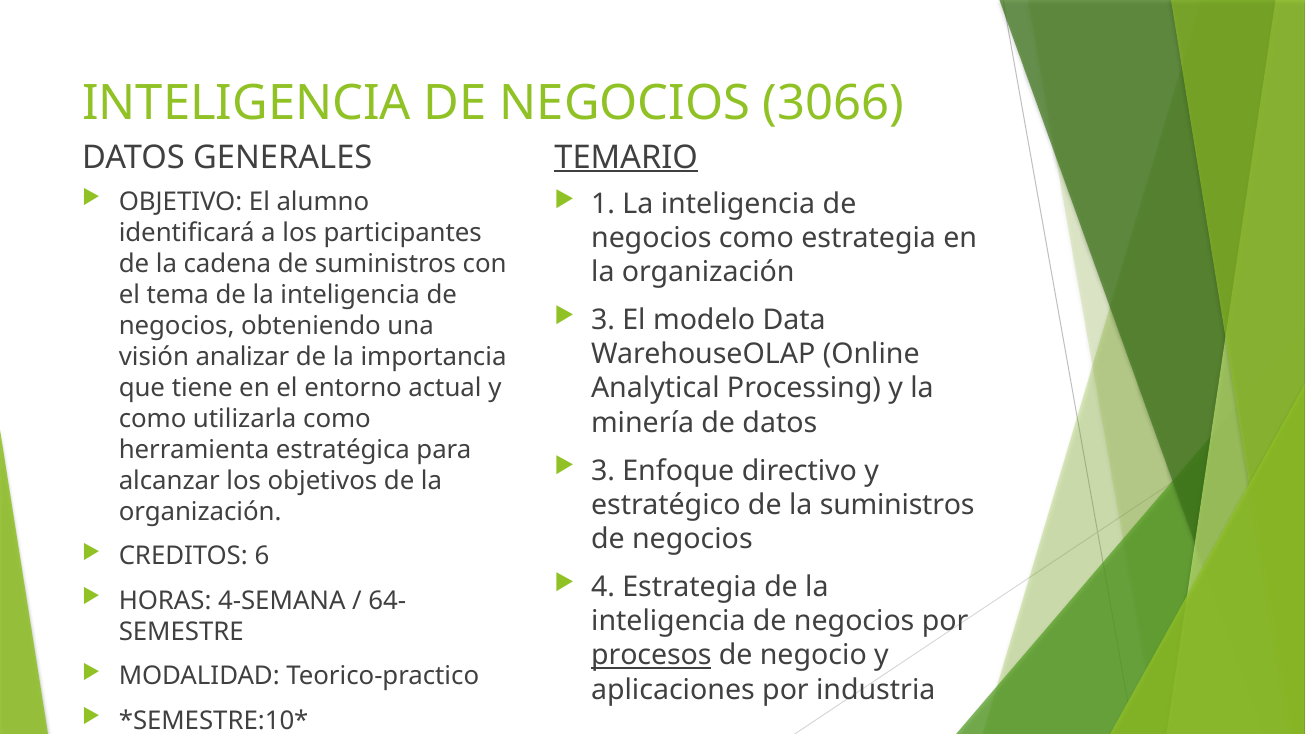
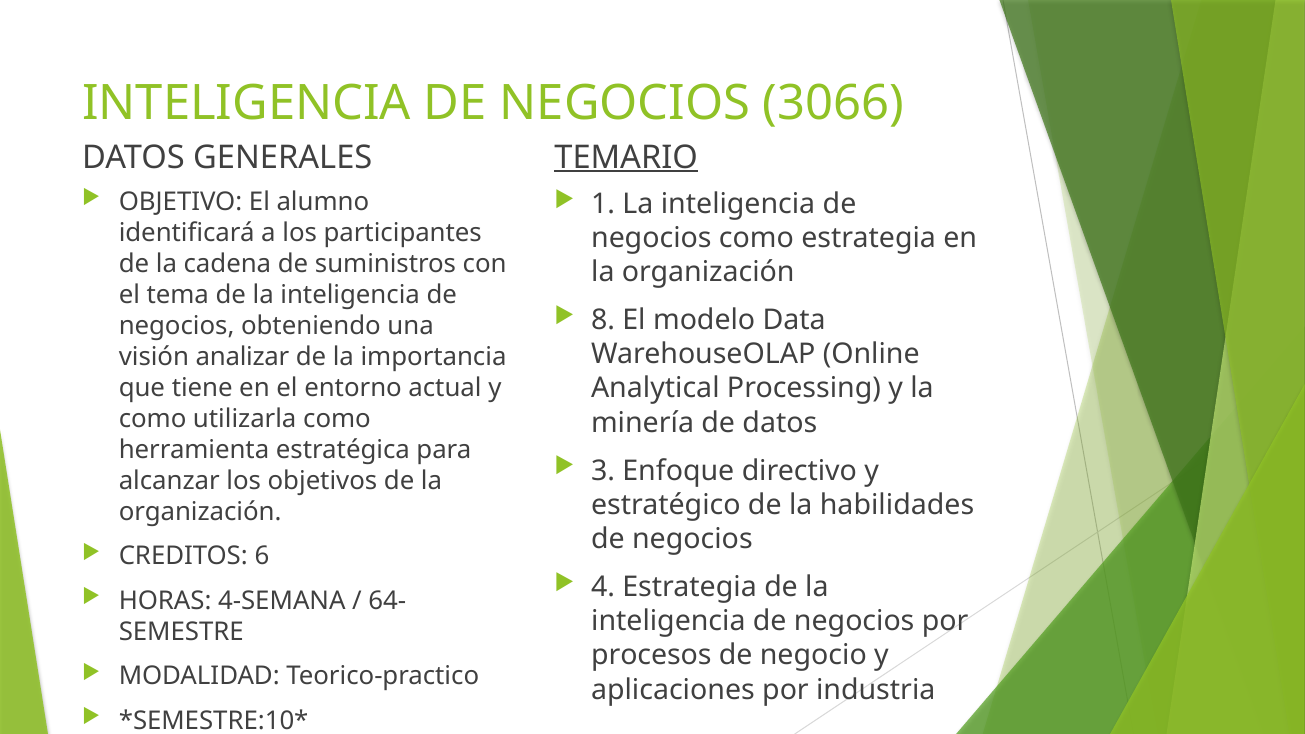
3 at (603, 320): 3 -> 8
la suministros: suministros -> habilidades
procesos underline: present -> none
